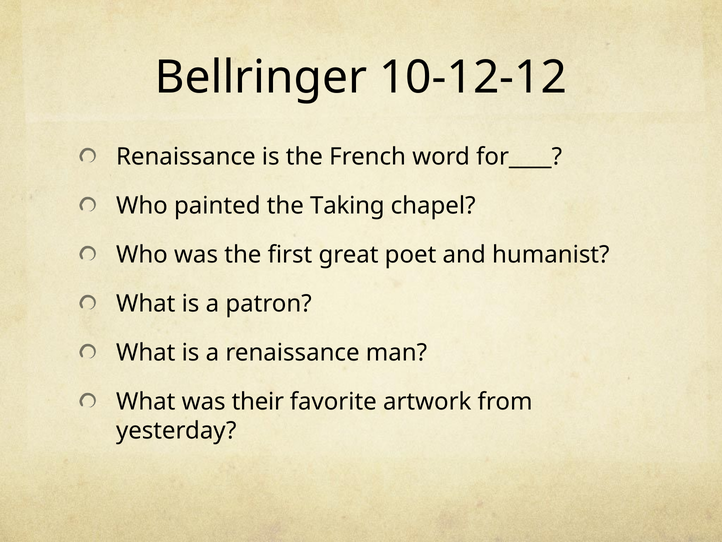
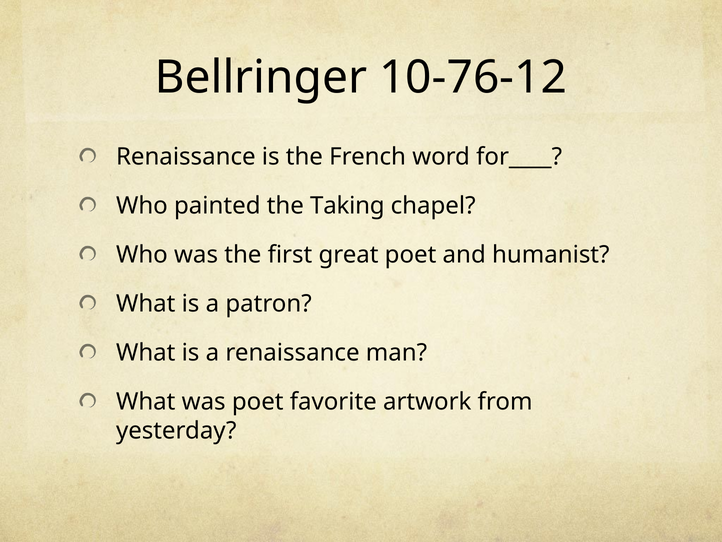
10-12-12: 10-12-12 -> 10-76-12
was their: their -> poet
